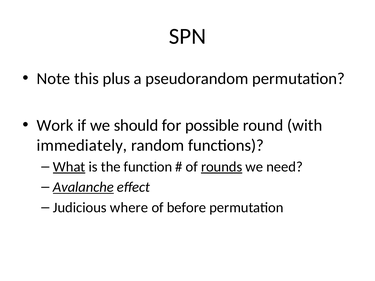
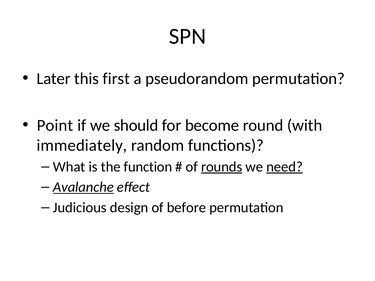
Note: Note -> Later
plus: plus -> first
Work: Work -> Point
possible: possible -> become
What underline: present -> none
need underline: none -> present
where: where -> design
